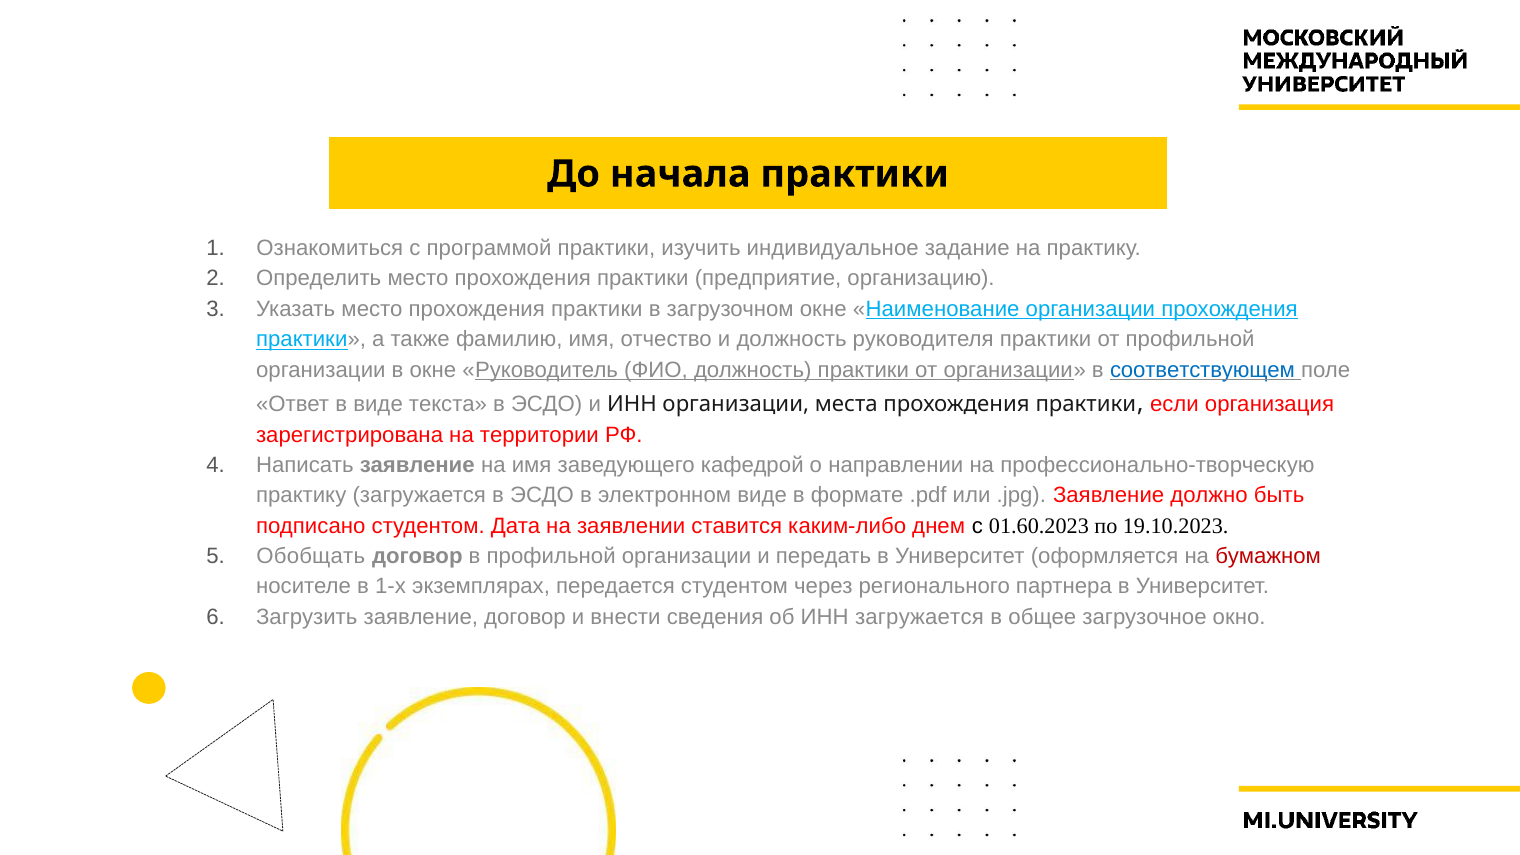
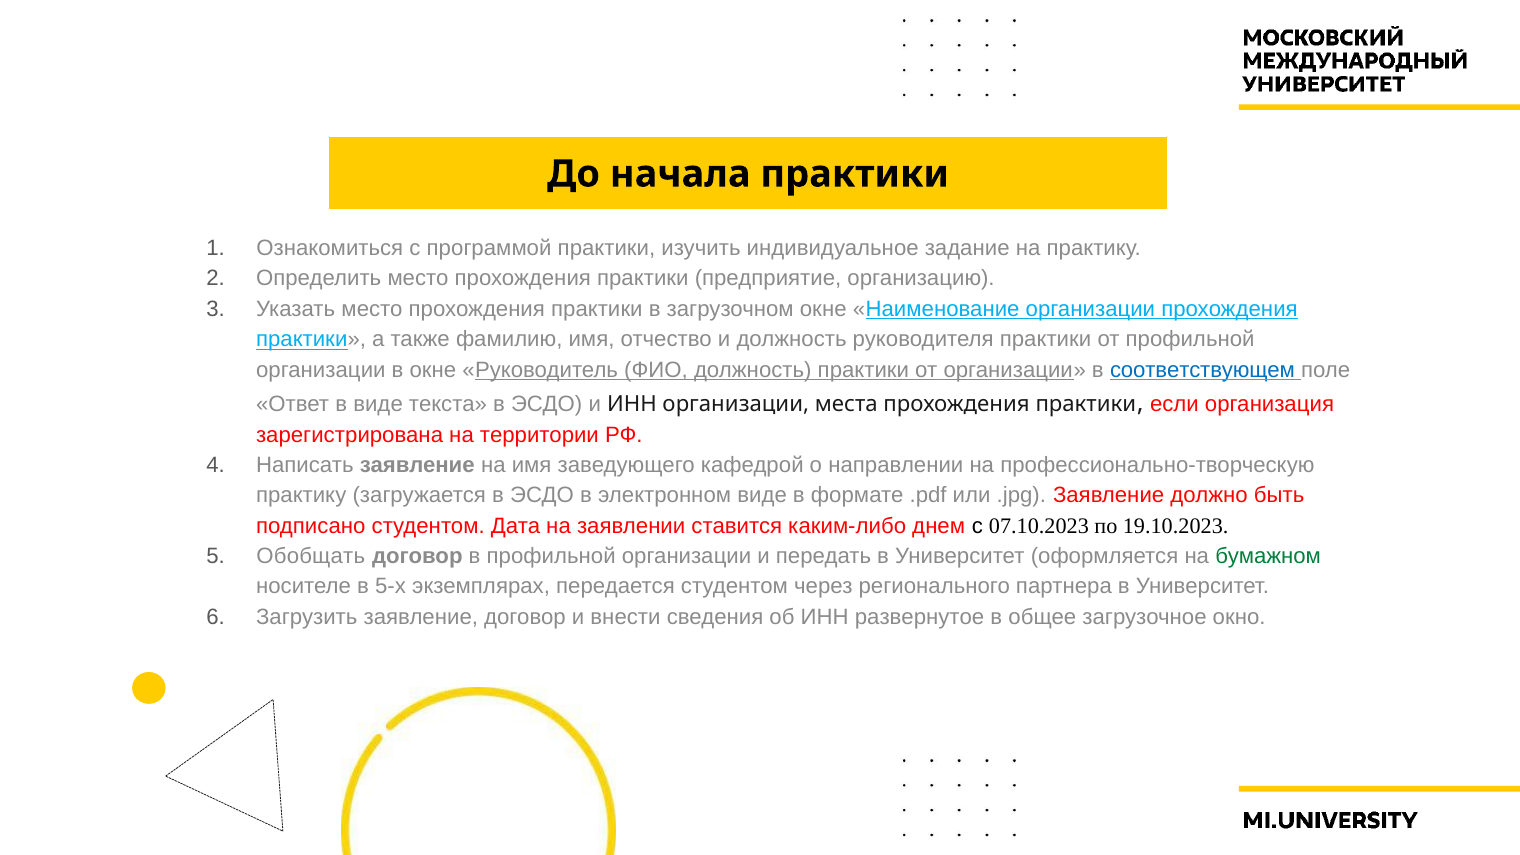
01.60.2023: 01.60.2023 -> 07.10.2023
бумажном colour: red -> green
1-х: 1-х -> 5-х
ИНН загружается: загружается -> развернутое
